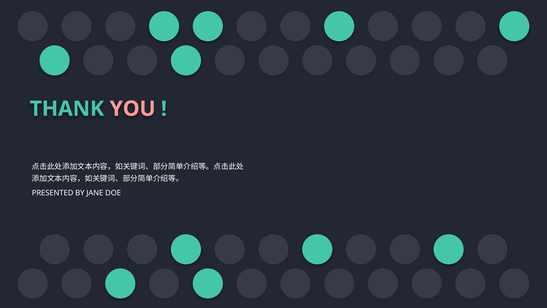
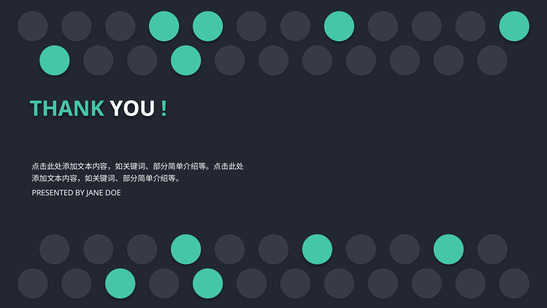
YOU colour: pink -> white
